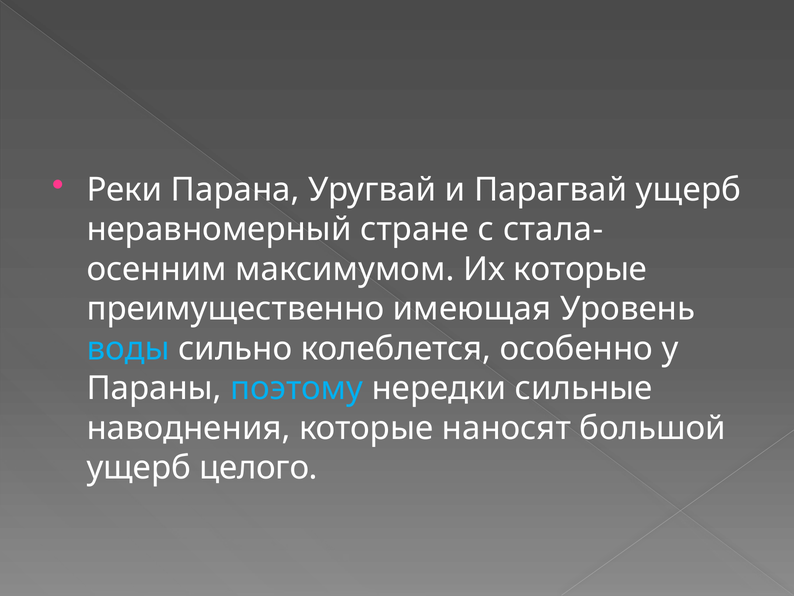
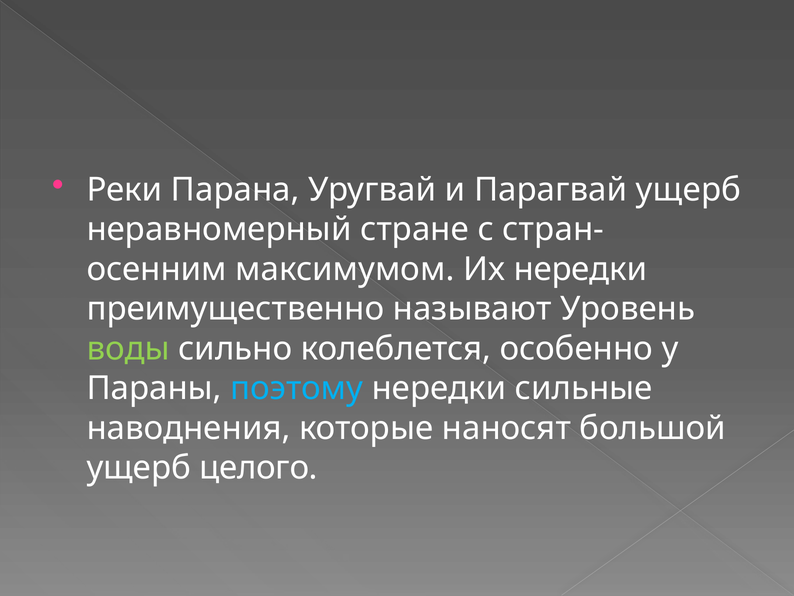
стала-: стала- -> стран-
Их которые: которые -> нередки
имеющая: имеющая -> называют
воды colour: light blue -> light green
